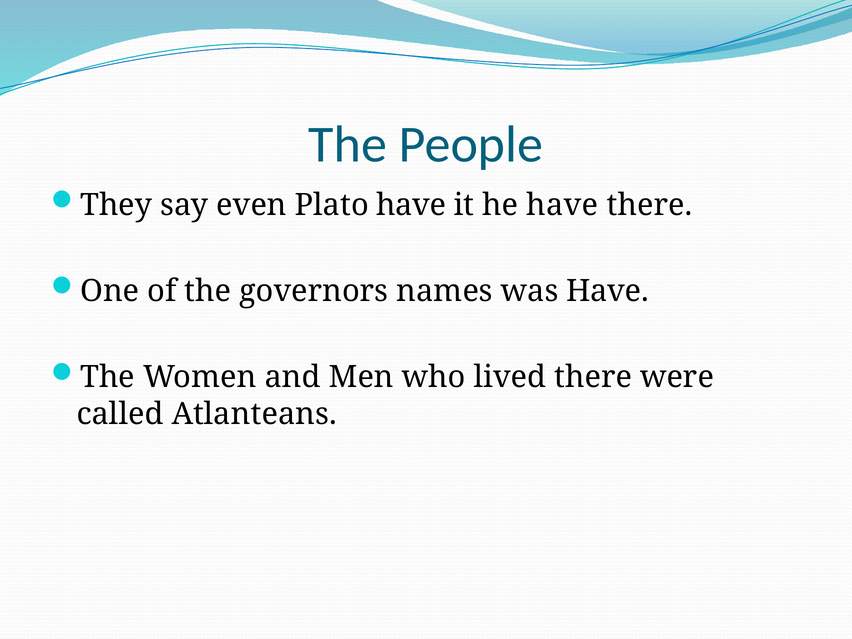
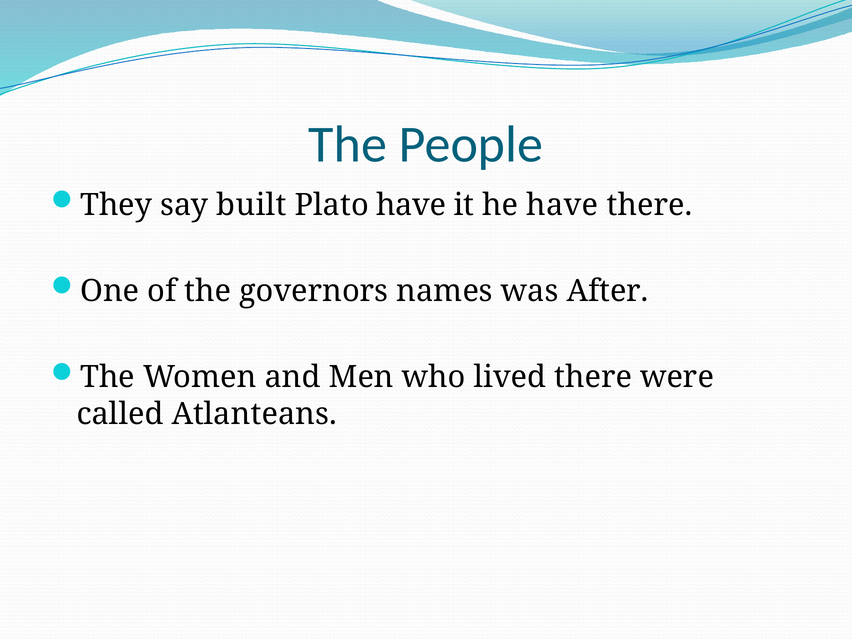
even: even -> built
was Have: Have -> After
